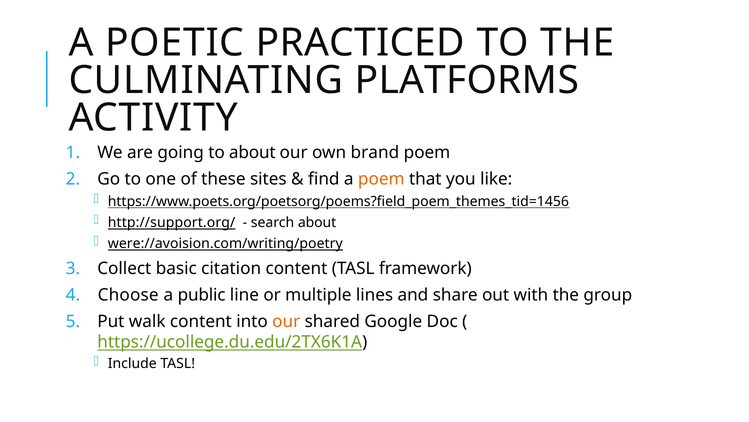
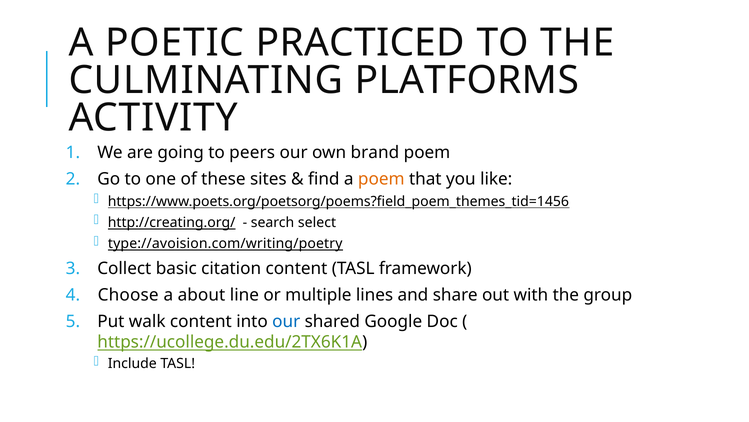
to about: about -> peers
http://support.org/: http://support.org/ -> http://creating.org/
search about: about -> select
were://avoision.com/writing/poetry: were://avoision.com/writing/poetry -> type://avoision.com/writing/poetry
public: public -> about
our at (286, 321) colour: orange -> blue
